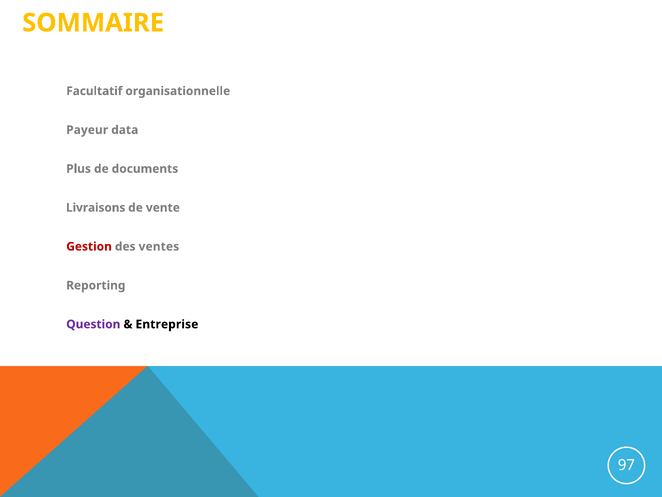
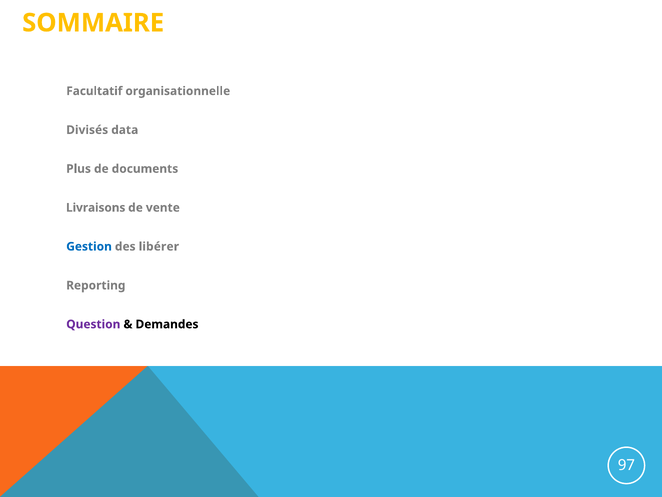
Payeur: Payeur -> Divisés
Gestion colour: red -> blue
ventes: ventes -> libérer
Entreprise: Entreprise -> Demandes
